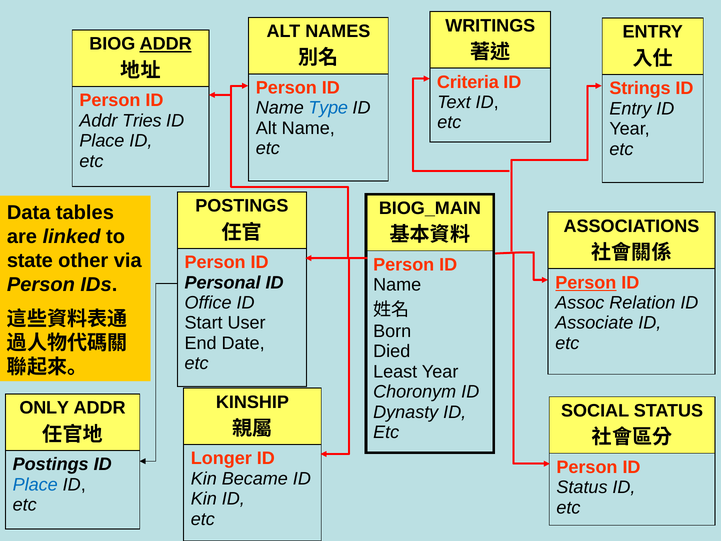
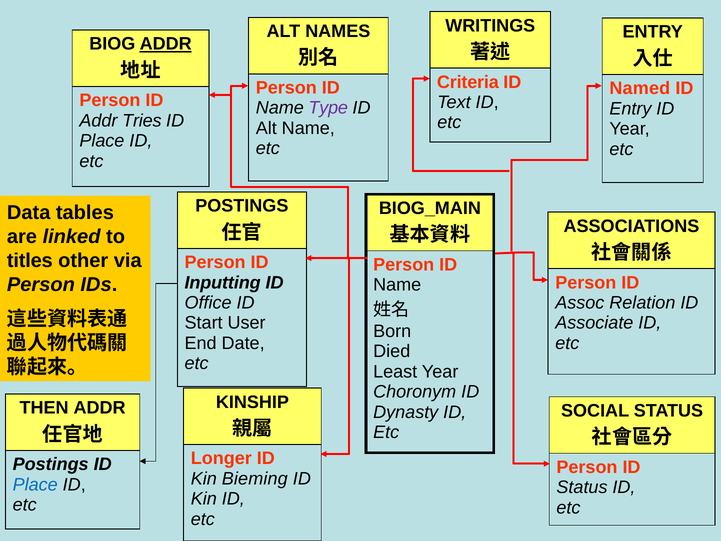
Strings: Strings -> Named
Type colour: blue -> purple
state: state -> titles
Personal: Personal -> Inputting
Person at (586, 282) underline: present -> none
ONLY: ONLY -> THEN
Became: Became -> Bieming
